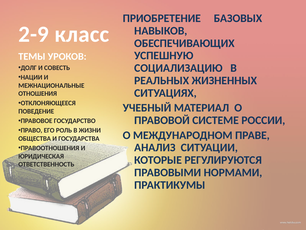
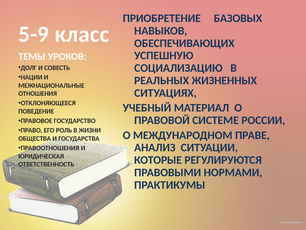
2-9: 2-9 -> 5-9
